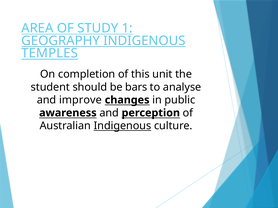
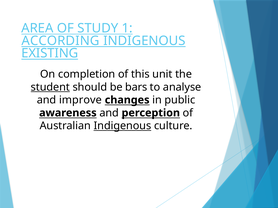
GEOGRAPHY: GEOGRAPHY -> ACCORDING
TEMPLES: TEMPLES -> EXISTING
student underline: none -> present
